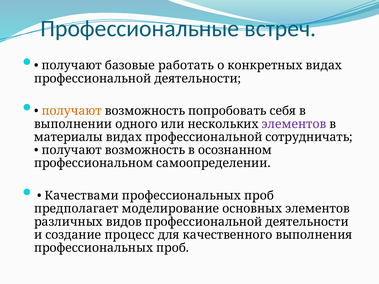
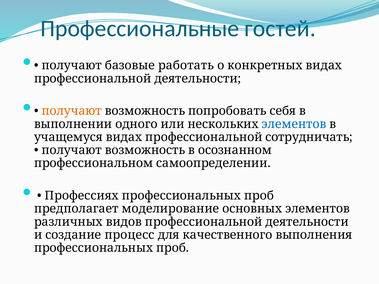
встреч: встреч -> гостей
элементов at (294, 124) colour: purple -> blue
материалы: материалы -> учащемуся
Качествами: Качествами -> Профессиях
